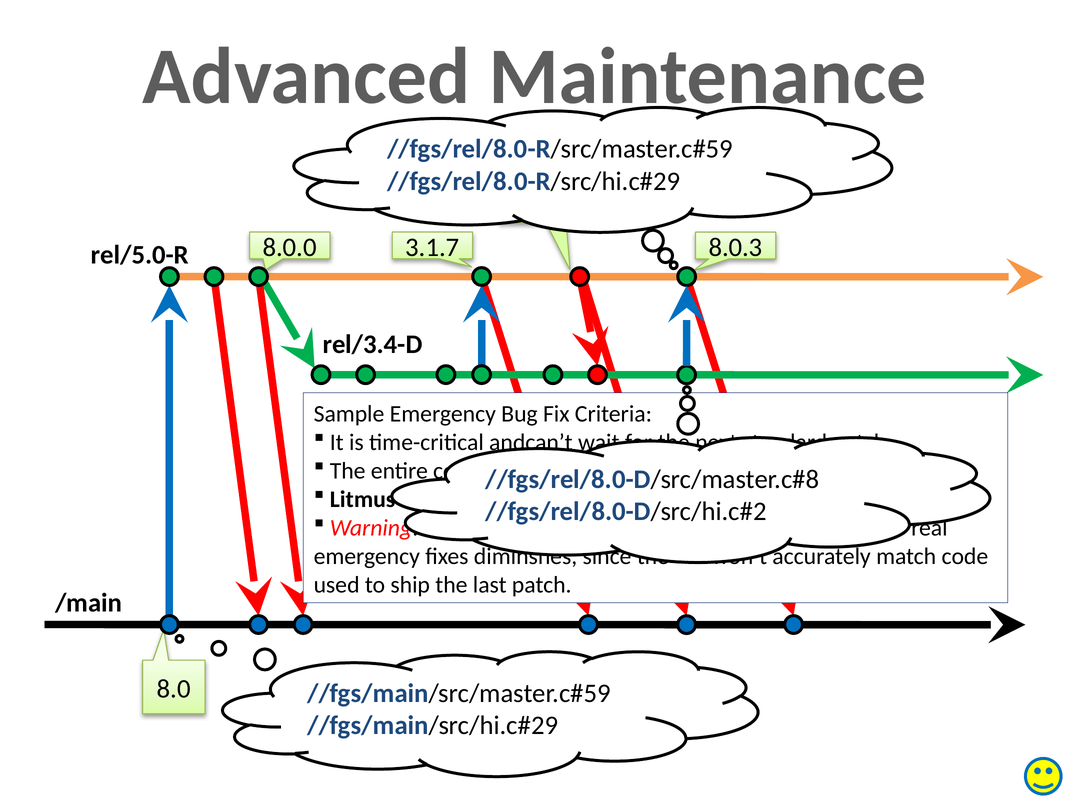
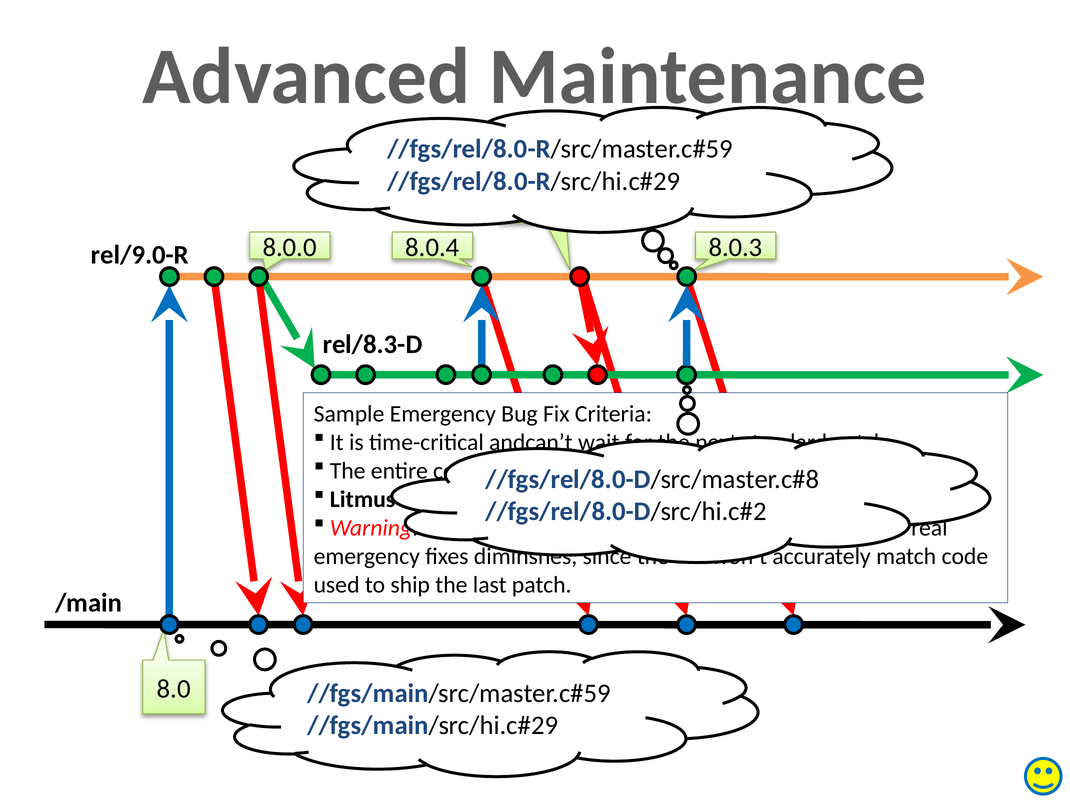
3.1.7: 3.1.7 -> 8.0.4
rel/5.0-R: rel/5.0-R -> rel/9.0-R
rel/3.4-D: rel/3.4-D -> rel/8.3-D
